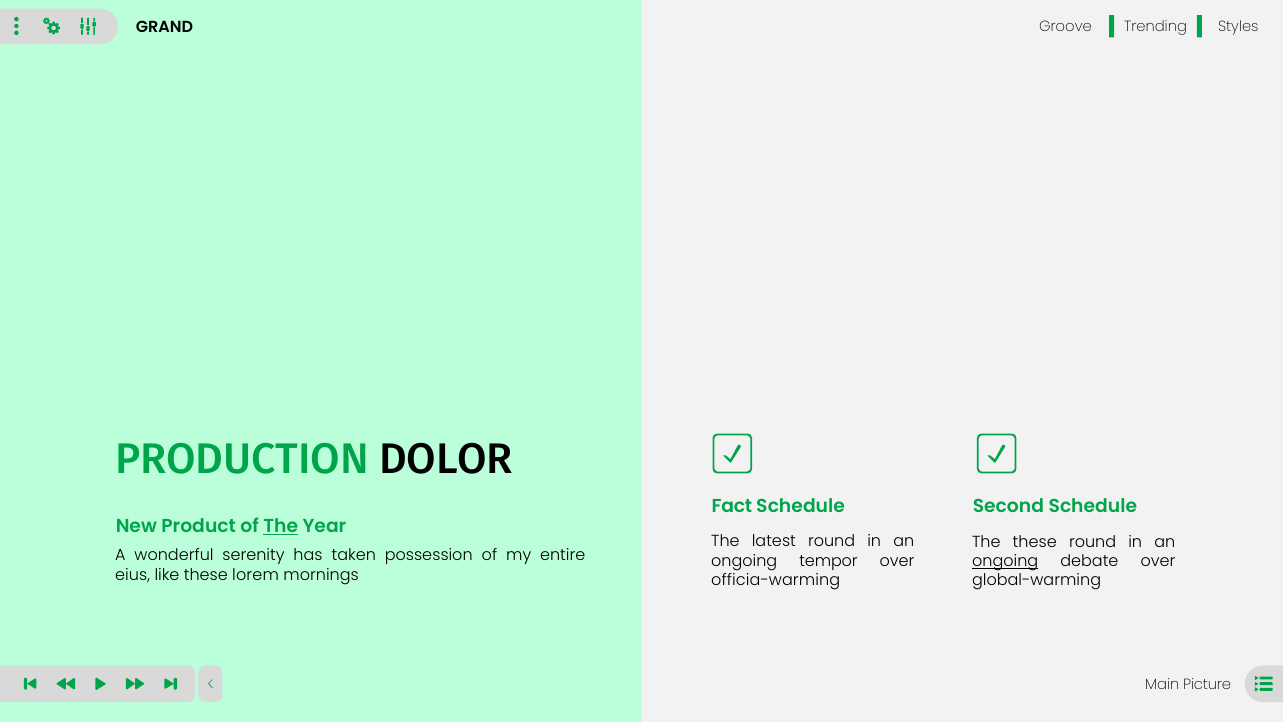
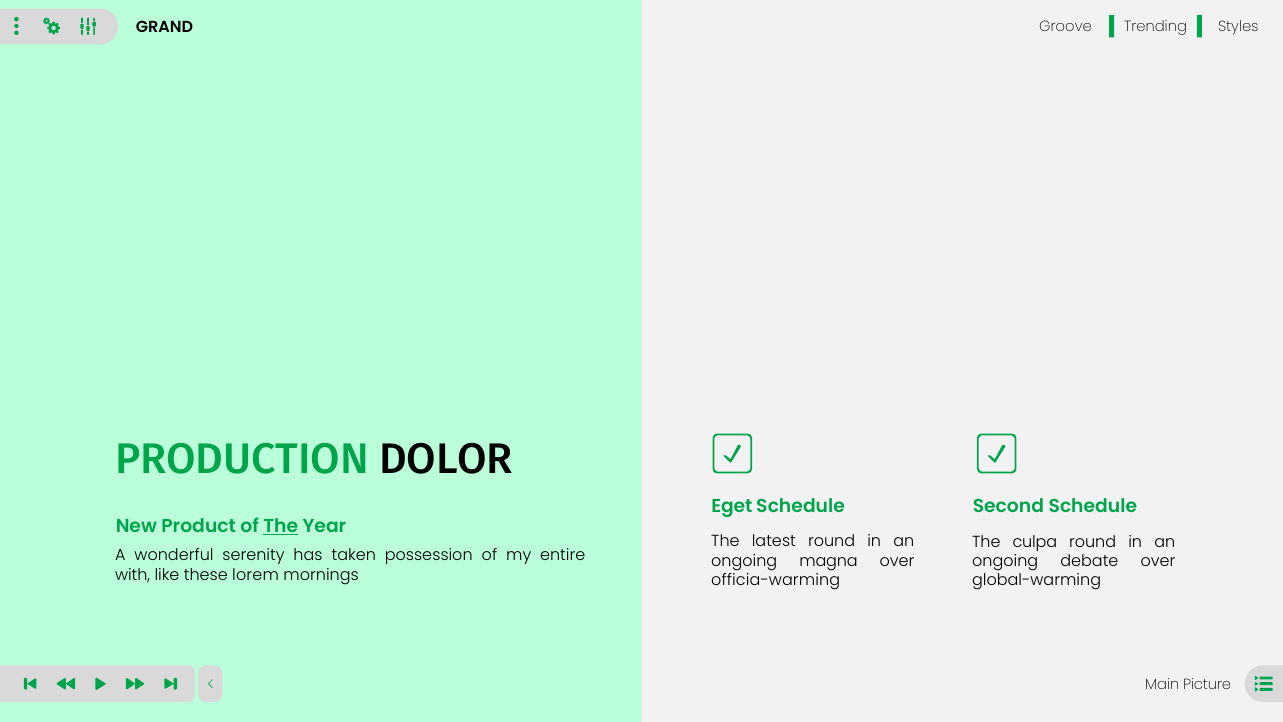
Fact: Fact -> Eget
The these: these -> culpa
tempor: tempor -> magna
ongoing at (1005, 561) underline: present -> none
eius: eius -> with
